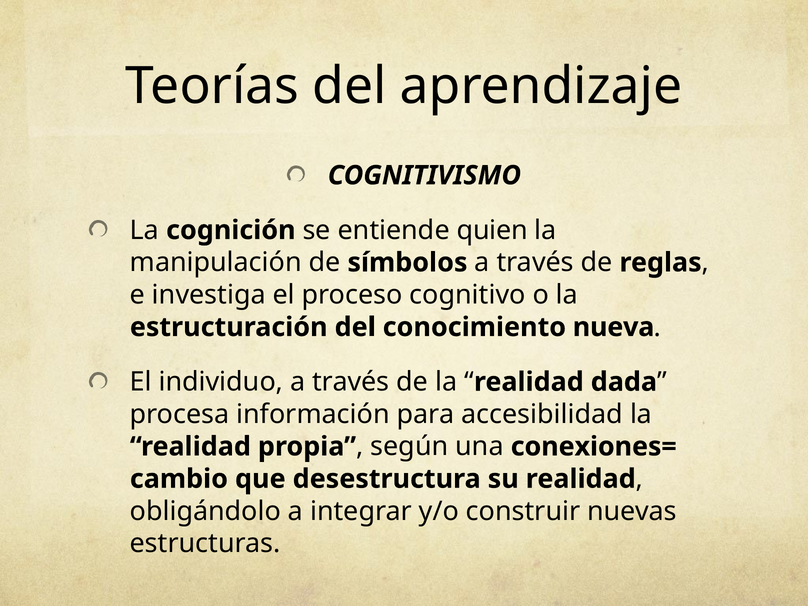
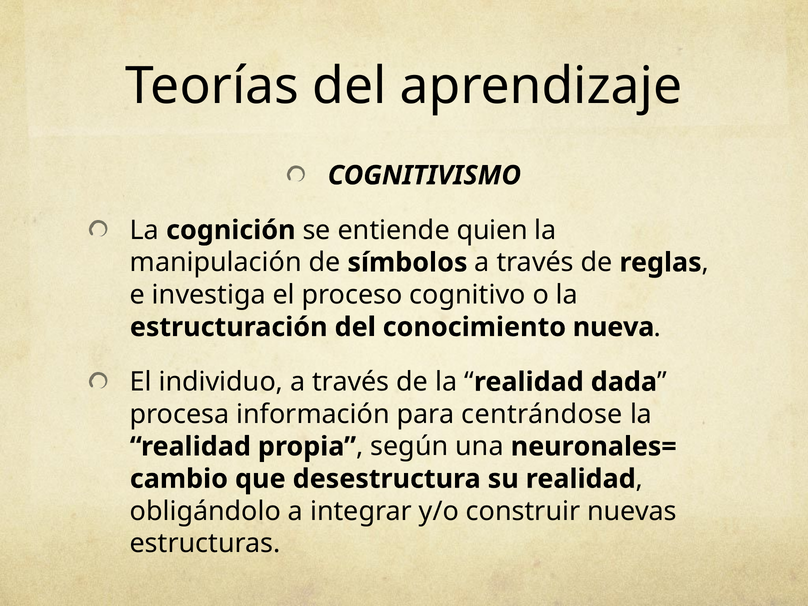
accesibilidad: accesibilidad -> centrándose
conexiones=: conexiones= -> neuronales=
